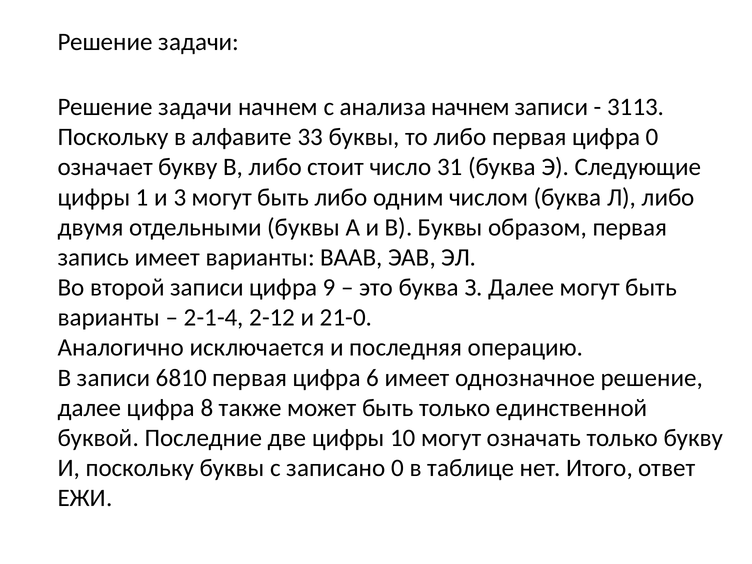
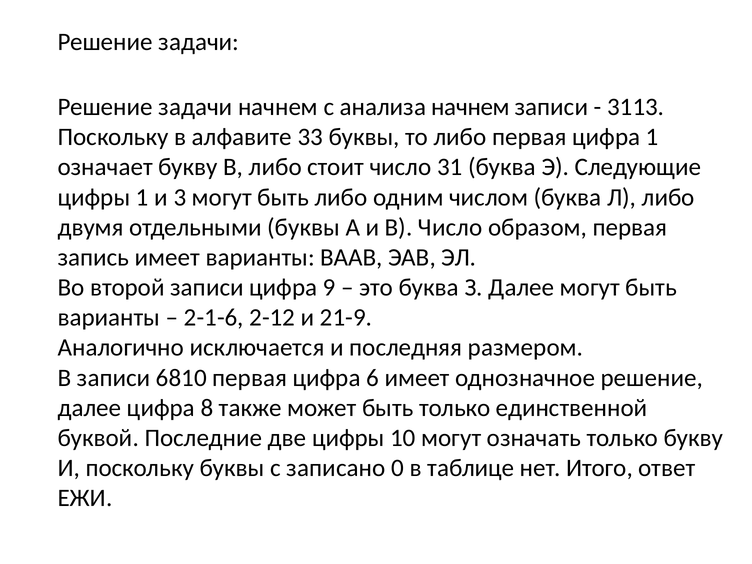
цифра 0: 0 -> 1
В Буквы: Буквы -> Число
2-1-4: 2-1-4 -> 2-1-6
21-0: 21-0 -> 21-9
операцию: операцию -> размером
